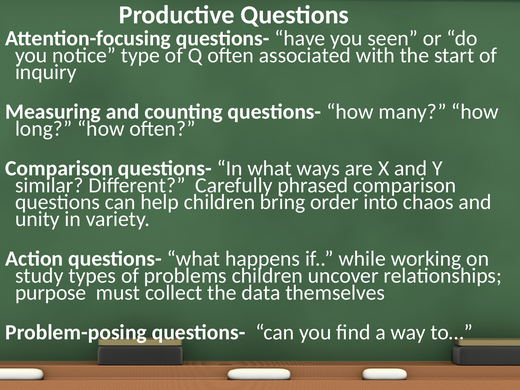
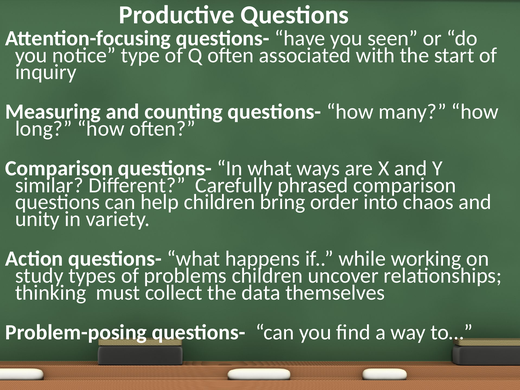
purpose: purpose -> thinking
